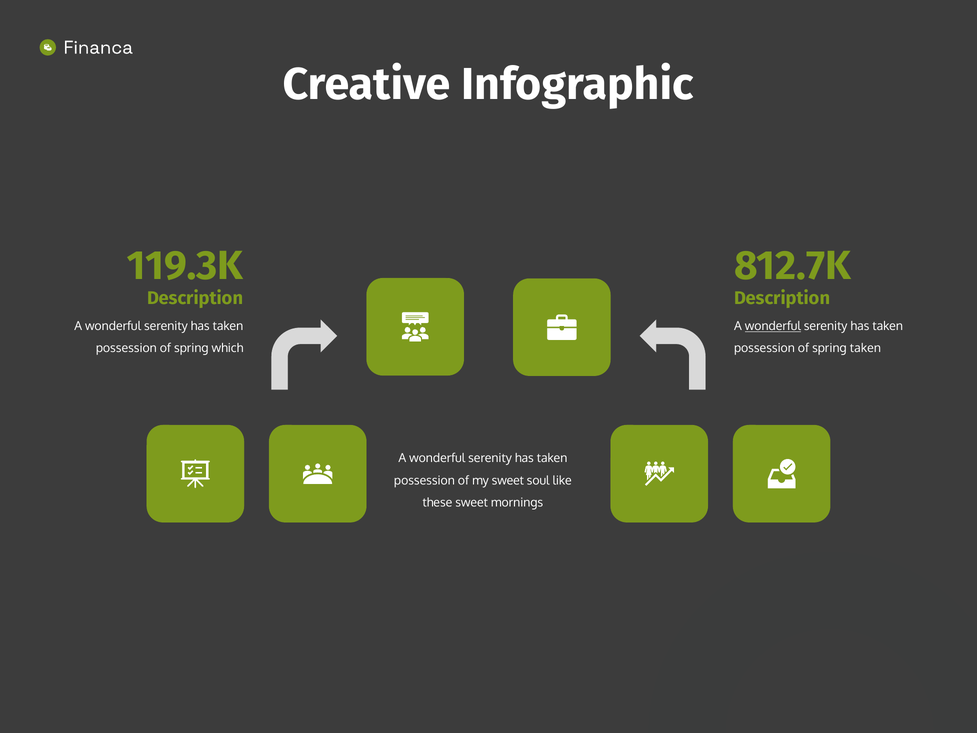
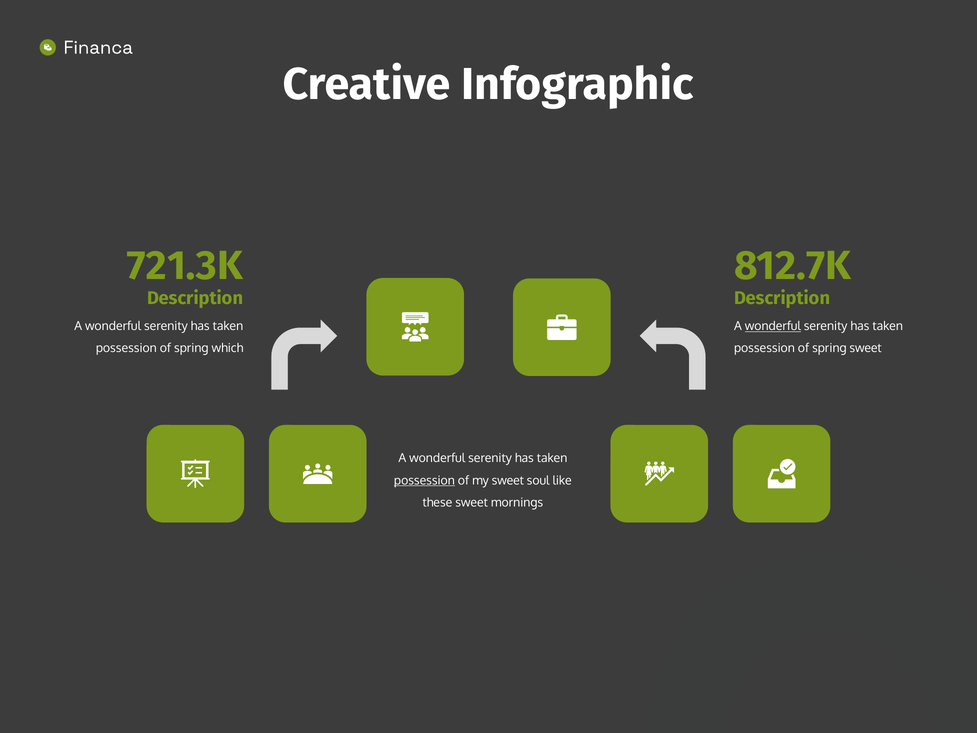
119.3K: 119.3K -> 721.3K
spring taken: taken -> sweet
possession at (424, 480) underline: none -> present
